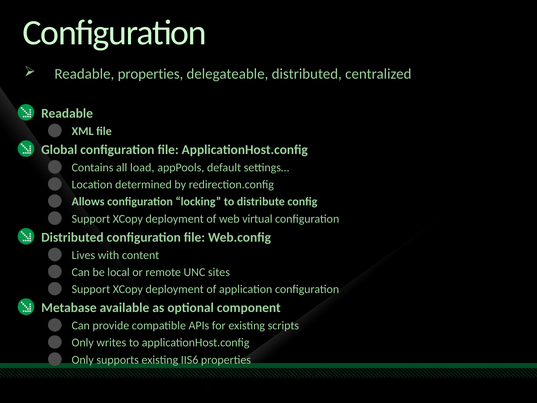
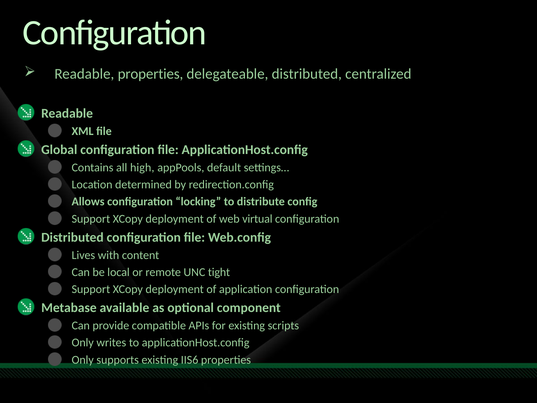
load: load -> high
sites: sites -> tight
